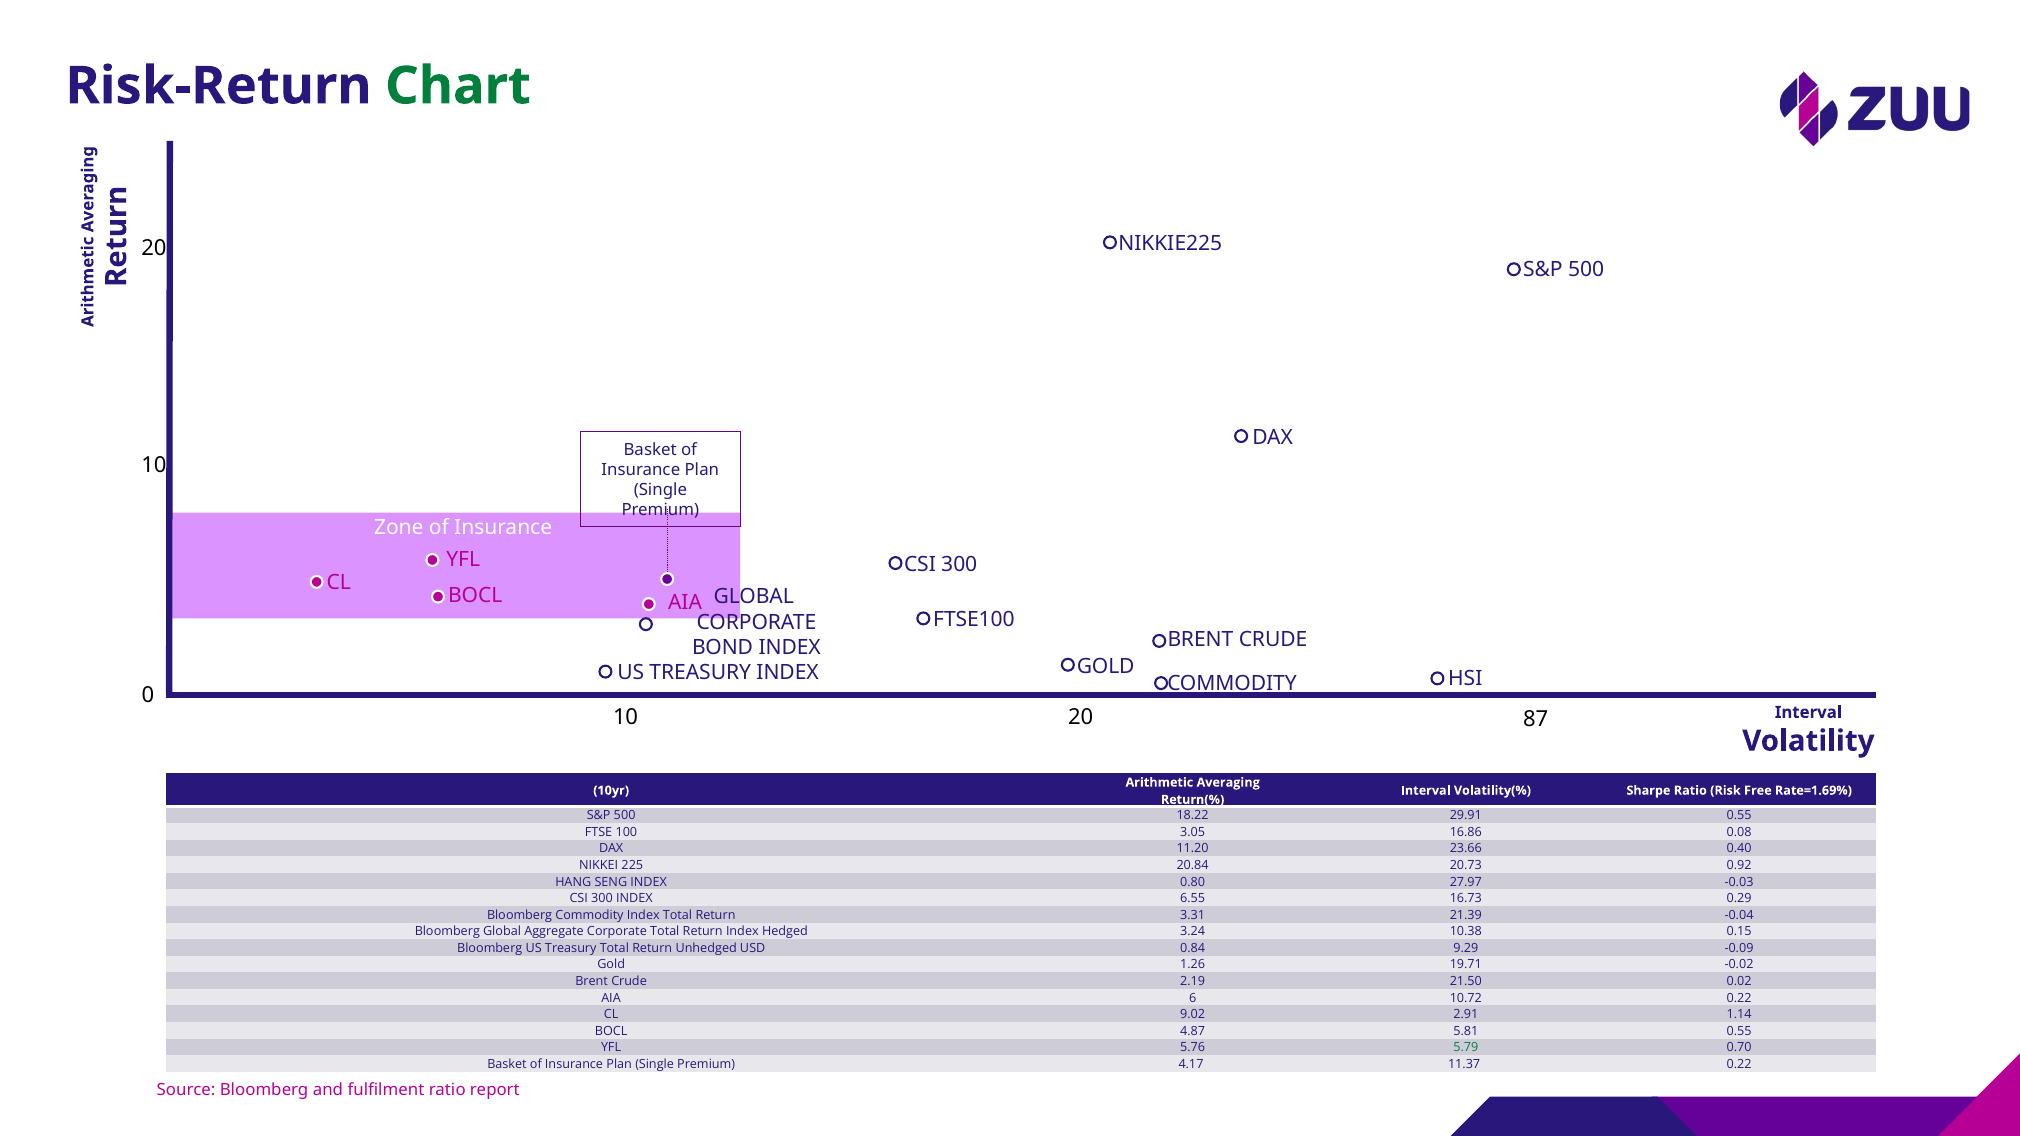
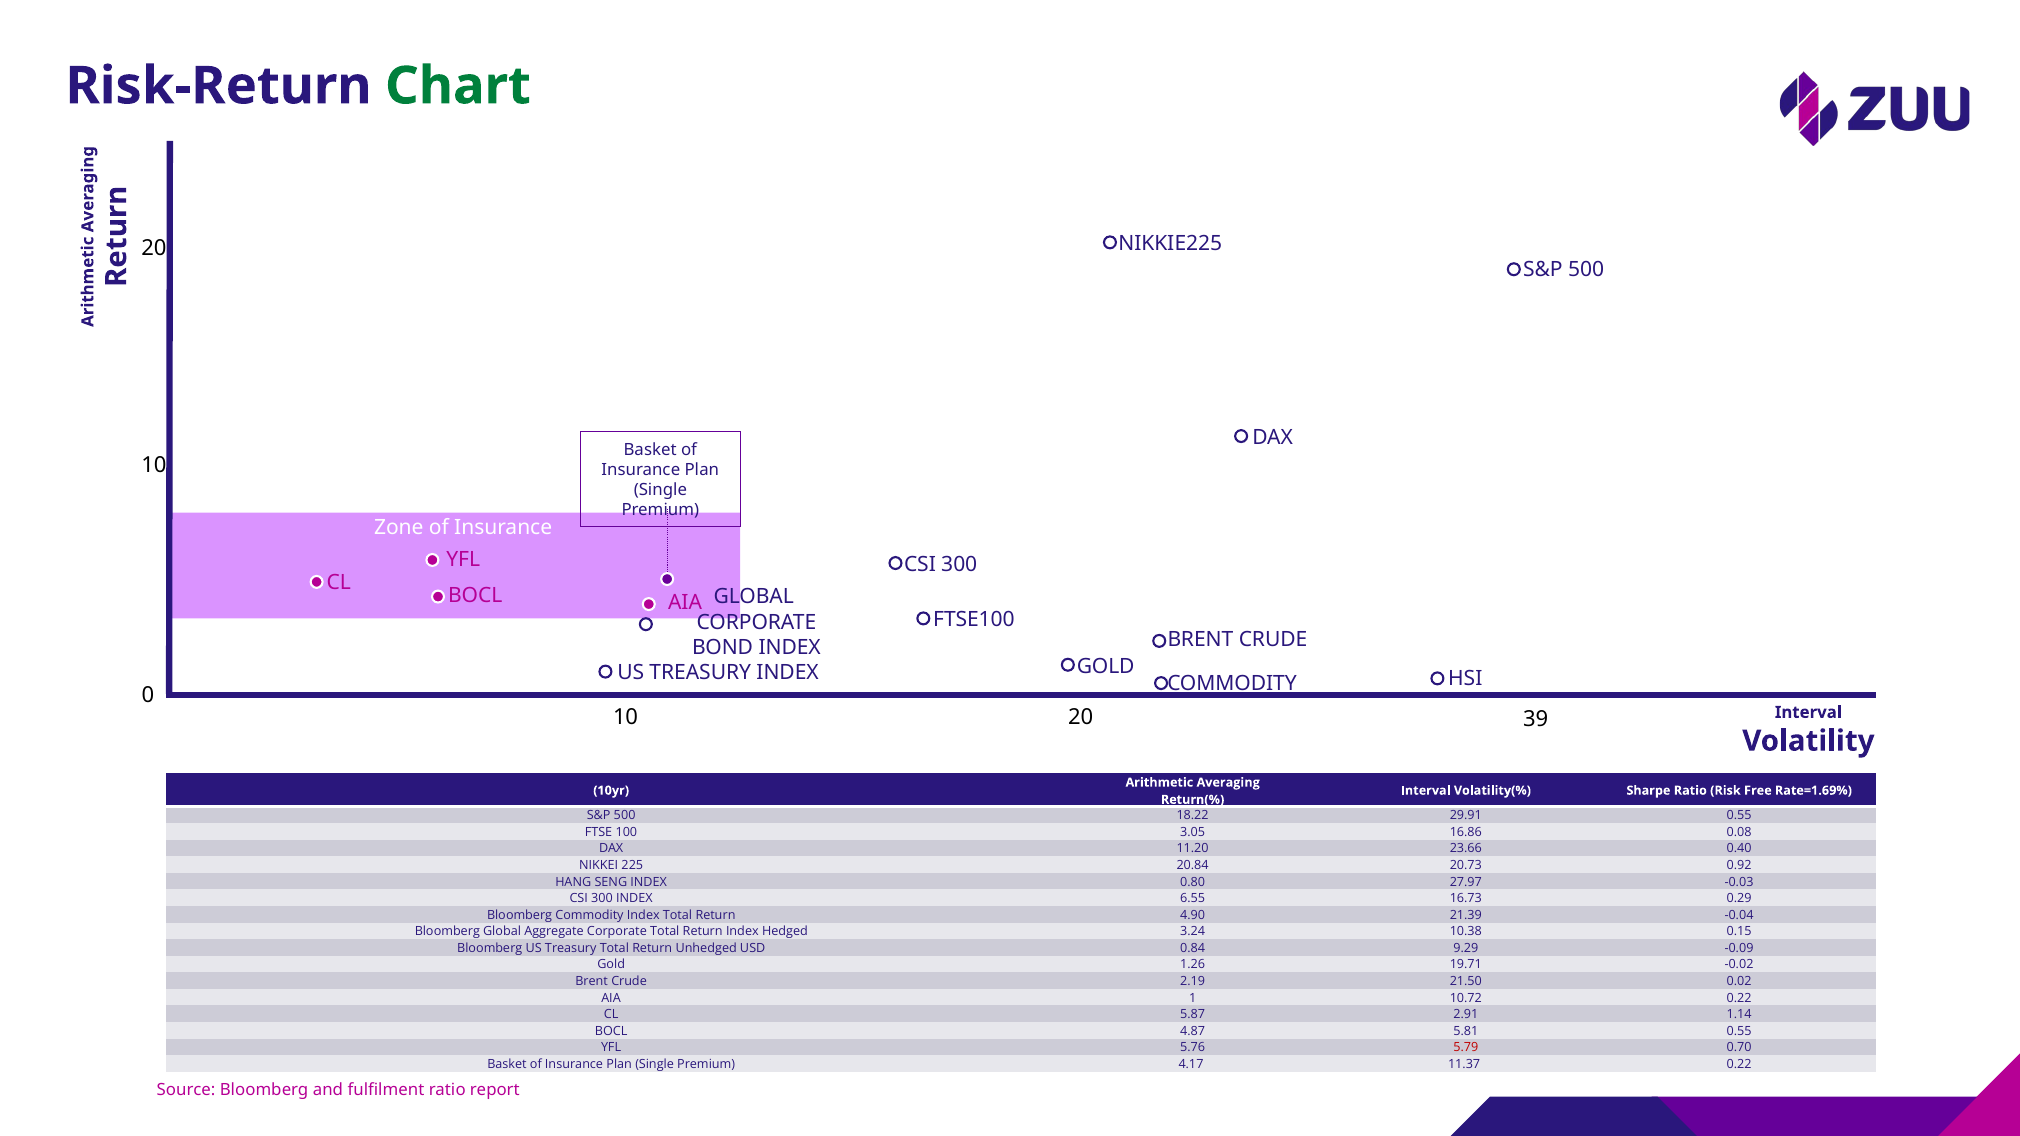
87: 87 -> 39
3.31: 3.31 -> 4.90
6: 6 -> 1
9.02: 9.02 -> 5.87
5.79 colour: green -> red
